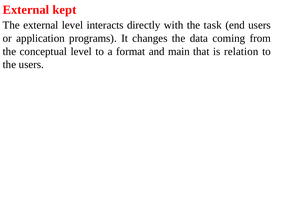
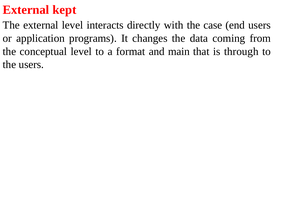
task: task -> case
relation: relation -> through
